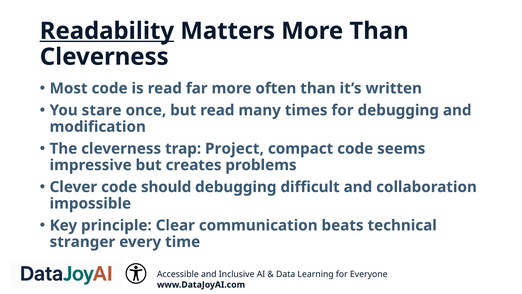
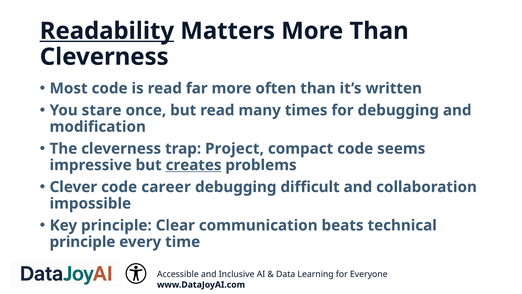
creates underline: none -> present
should: should -> career
stranger at (82, 242): stranger -> principle
